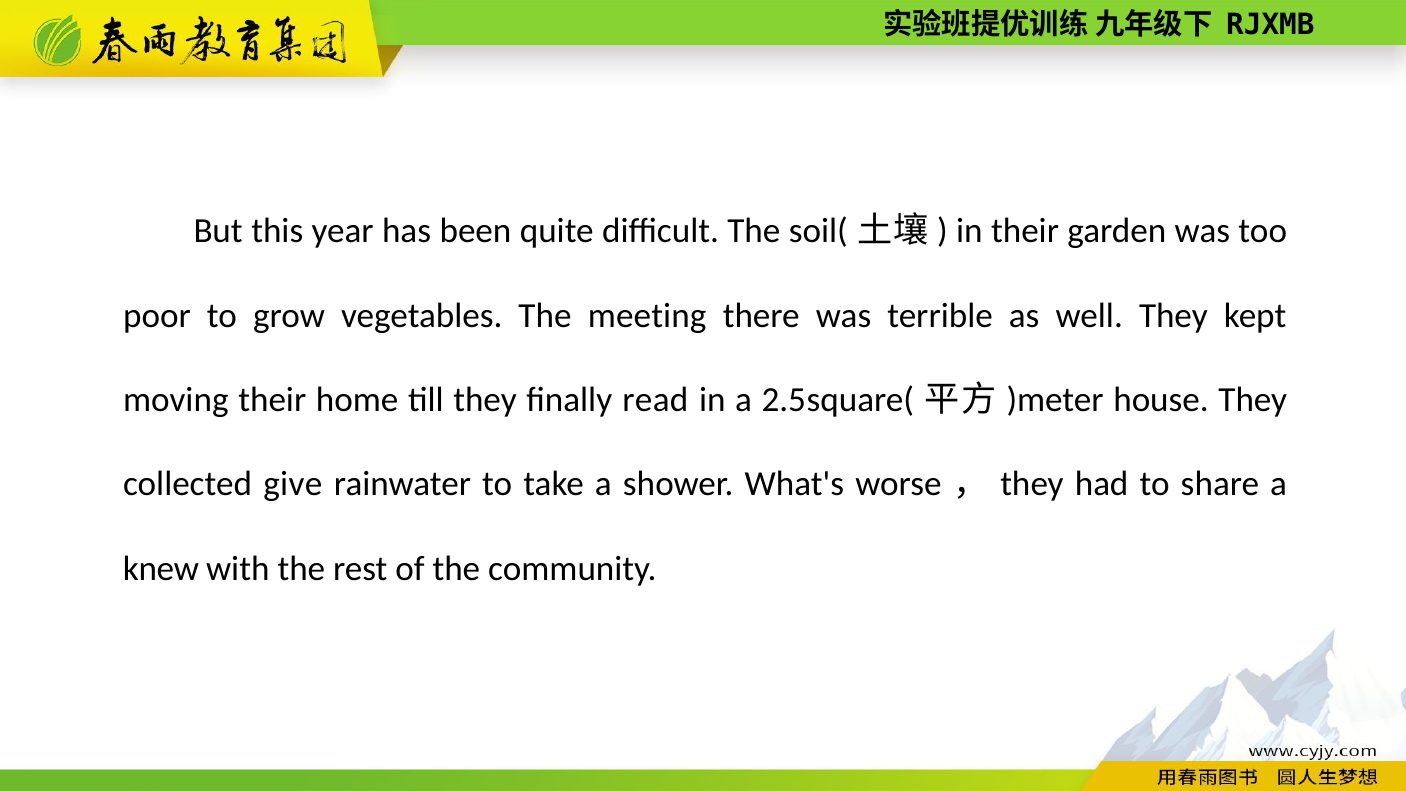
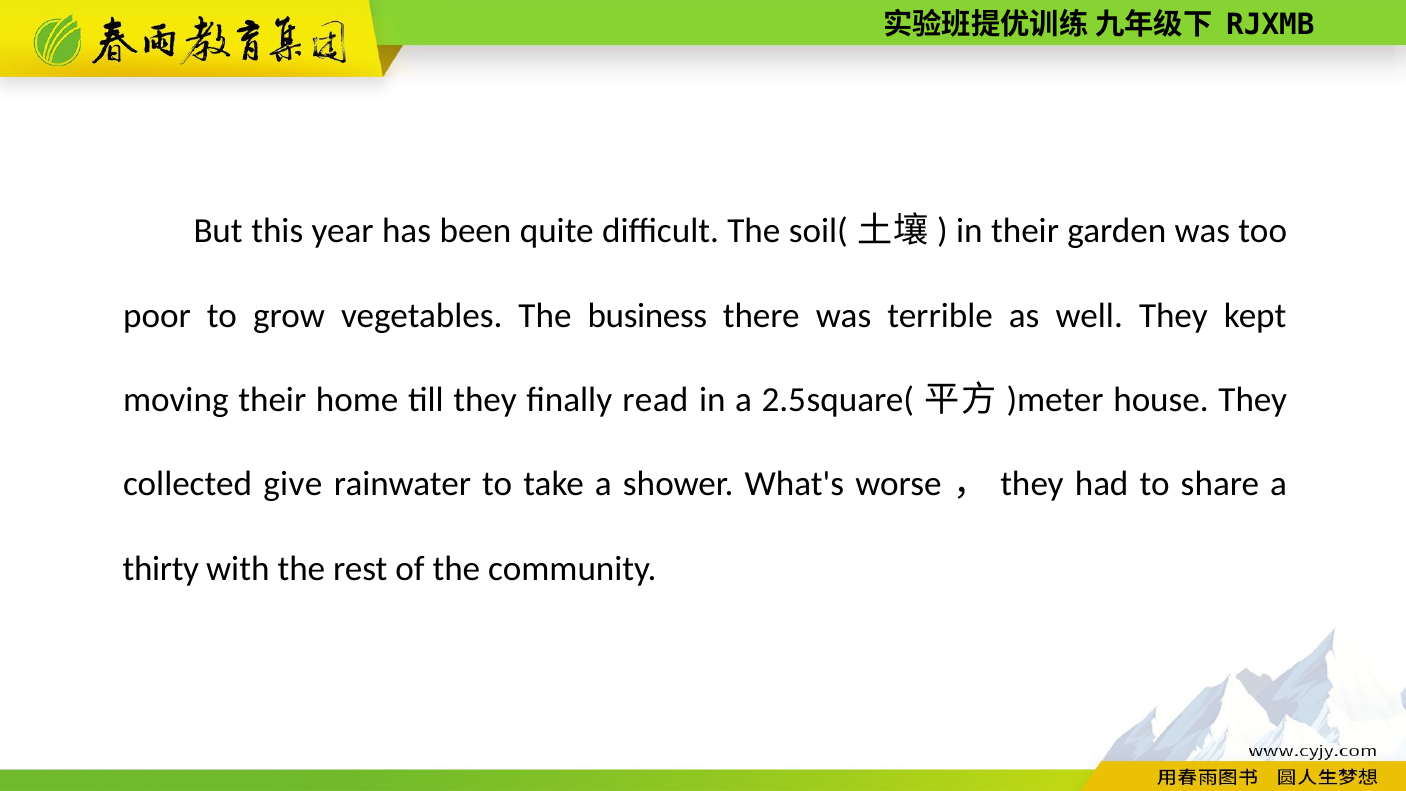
meeting: meeting -> business
knew: knew -> thirty
